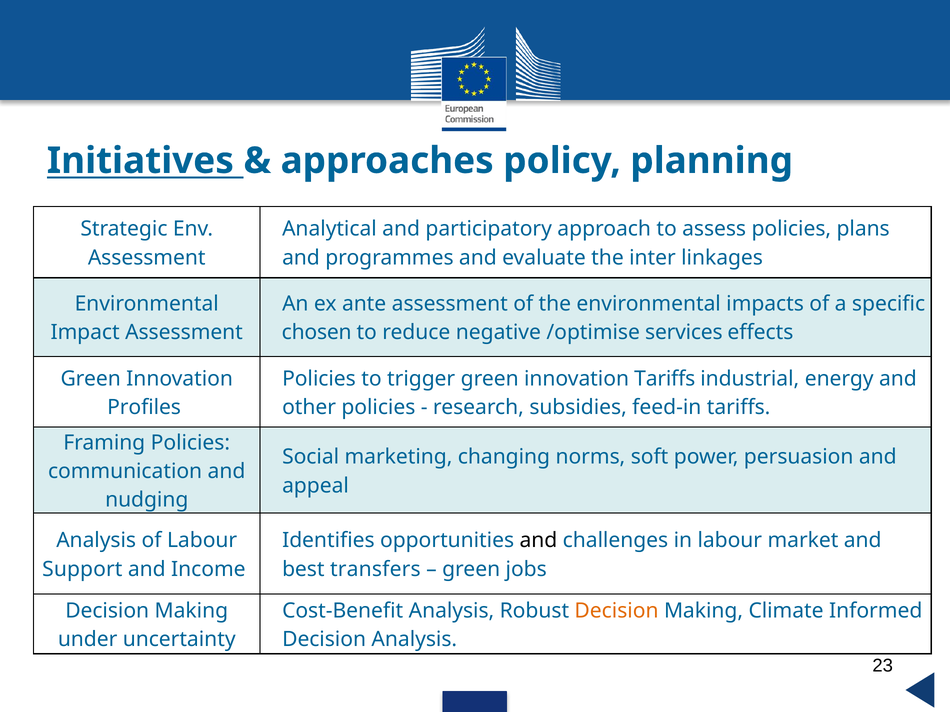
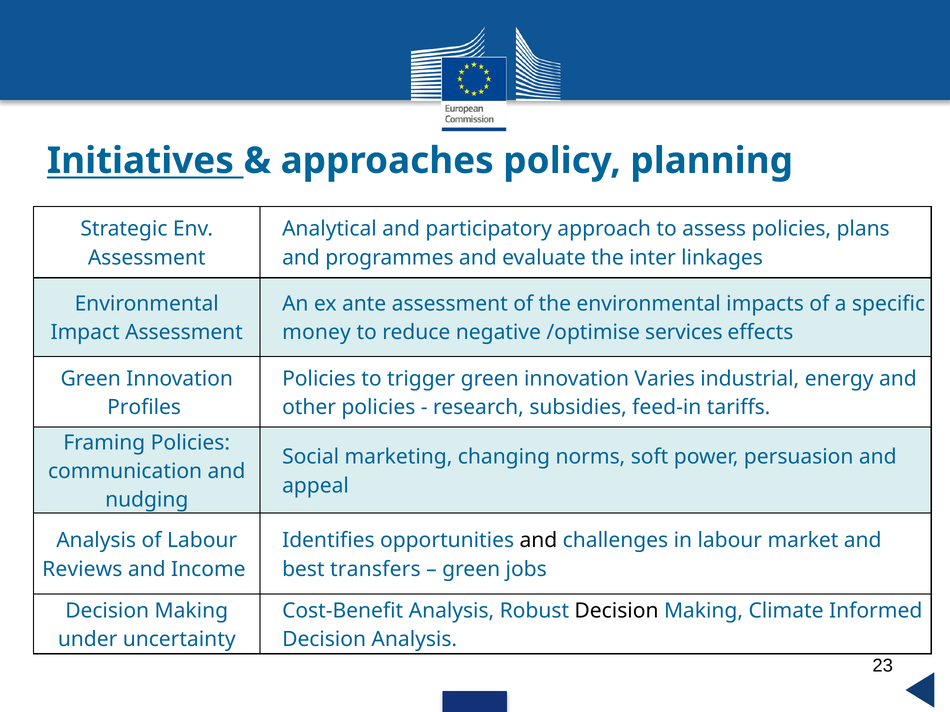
chosen: chosen -> money
innovation Tariffs: Tariffs -> Varies
Support: Support -> Reviews
Decision at (617, 611) colour: orange -> black
